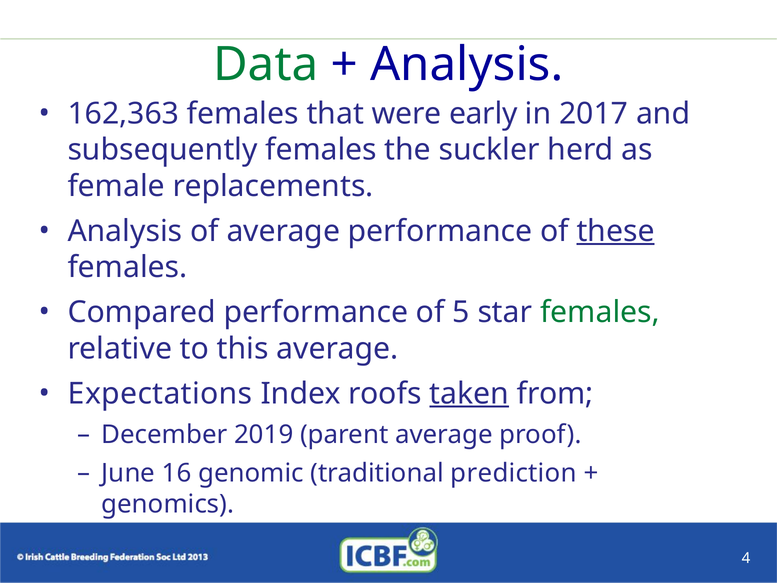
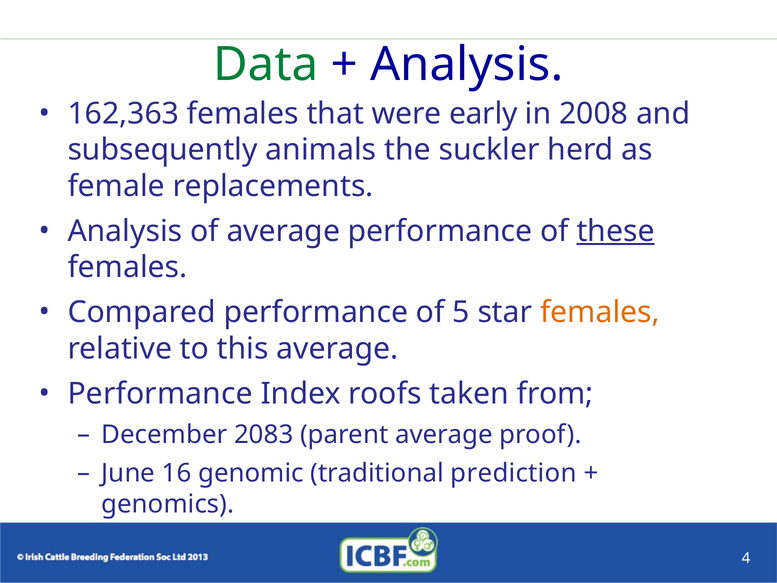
2017: 2017 -> 2008
subsequently females: females -> animals
females at (600, 312) colour: green -> orange
Expectations at (160, 393): Expectations -> Performance
taken underline: present -> none
2019: 2019 -> 2083
